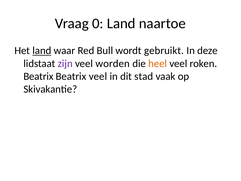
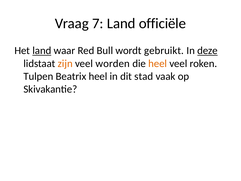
0: 0 -> 7
naartoe: naartoe -> officiële
deze underline: none -> present
zijn colour: purple -> orange
Beatrix at (38, 76): Beatrix -> Tulpen
Beatrix veel: veel -> heel
